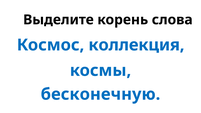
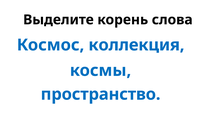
бесконечную: бесконечную -> пространство
